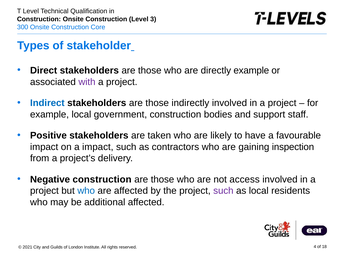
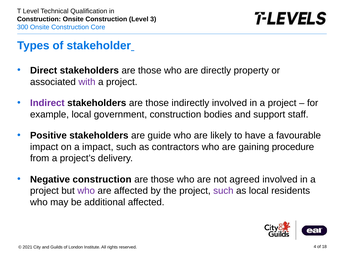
directly example: example -> property
Indirect colour: blue -> purple
taken: taken -> guide
inspection: inspection -> procedure
access: access -> agreed
who at (86, 191) colour: blue -> purple
